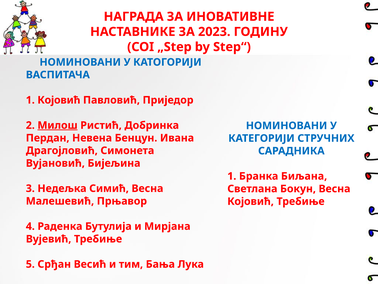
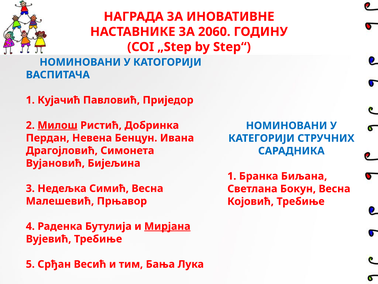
2023: 2023 -> 2060
1 Којовић: Којовић -> Кујачић
Мирјана underline: none -> present
